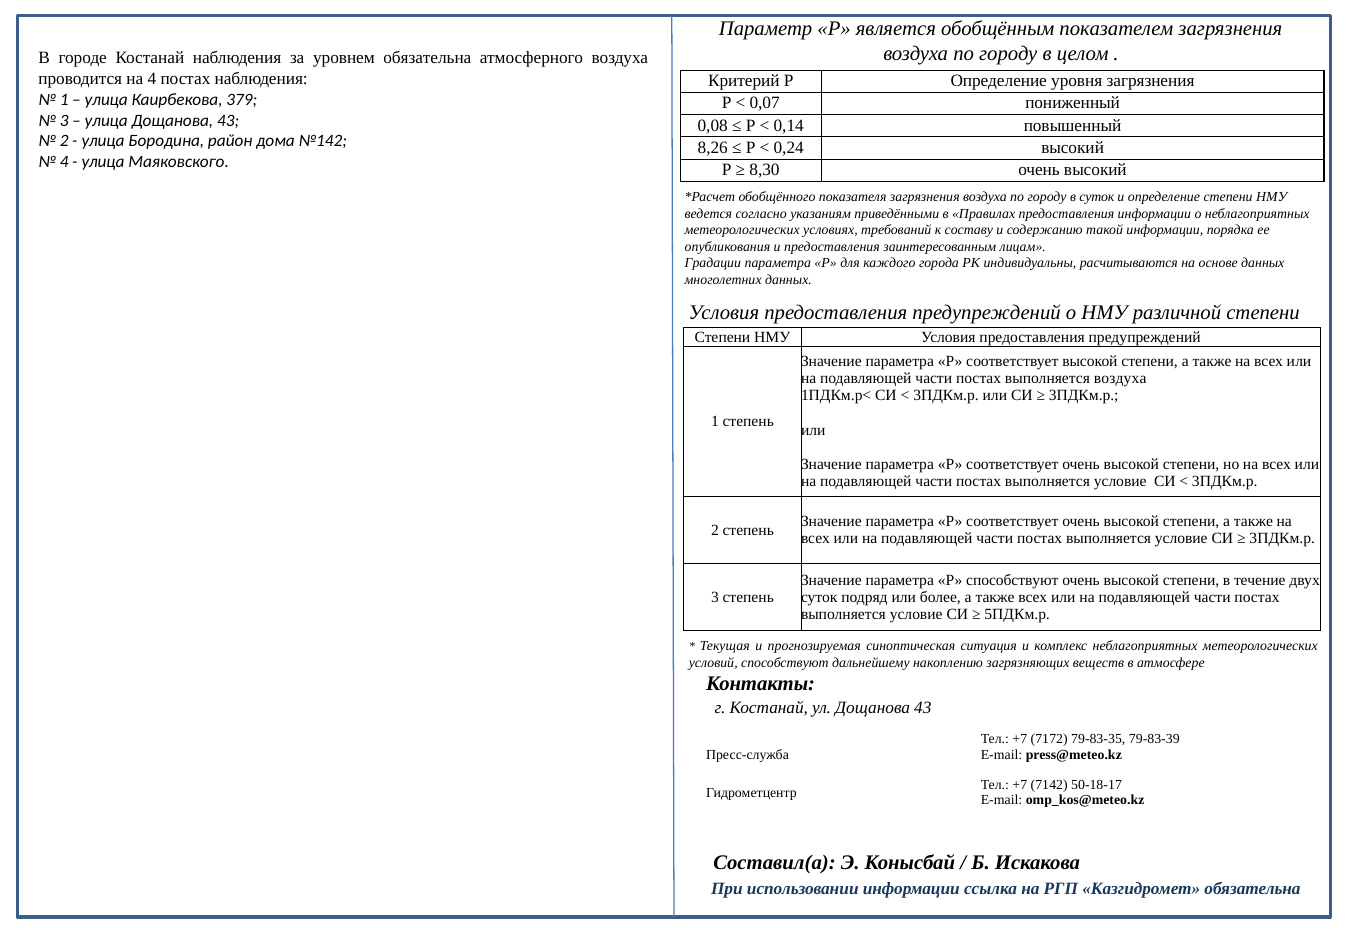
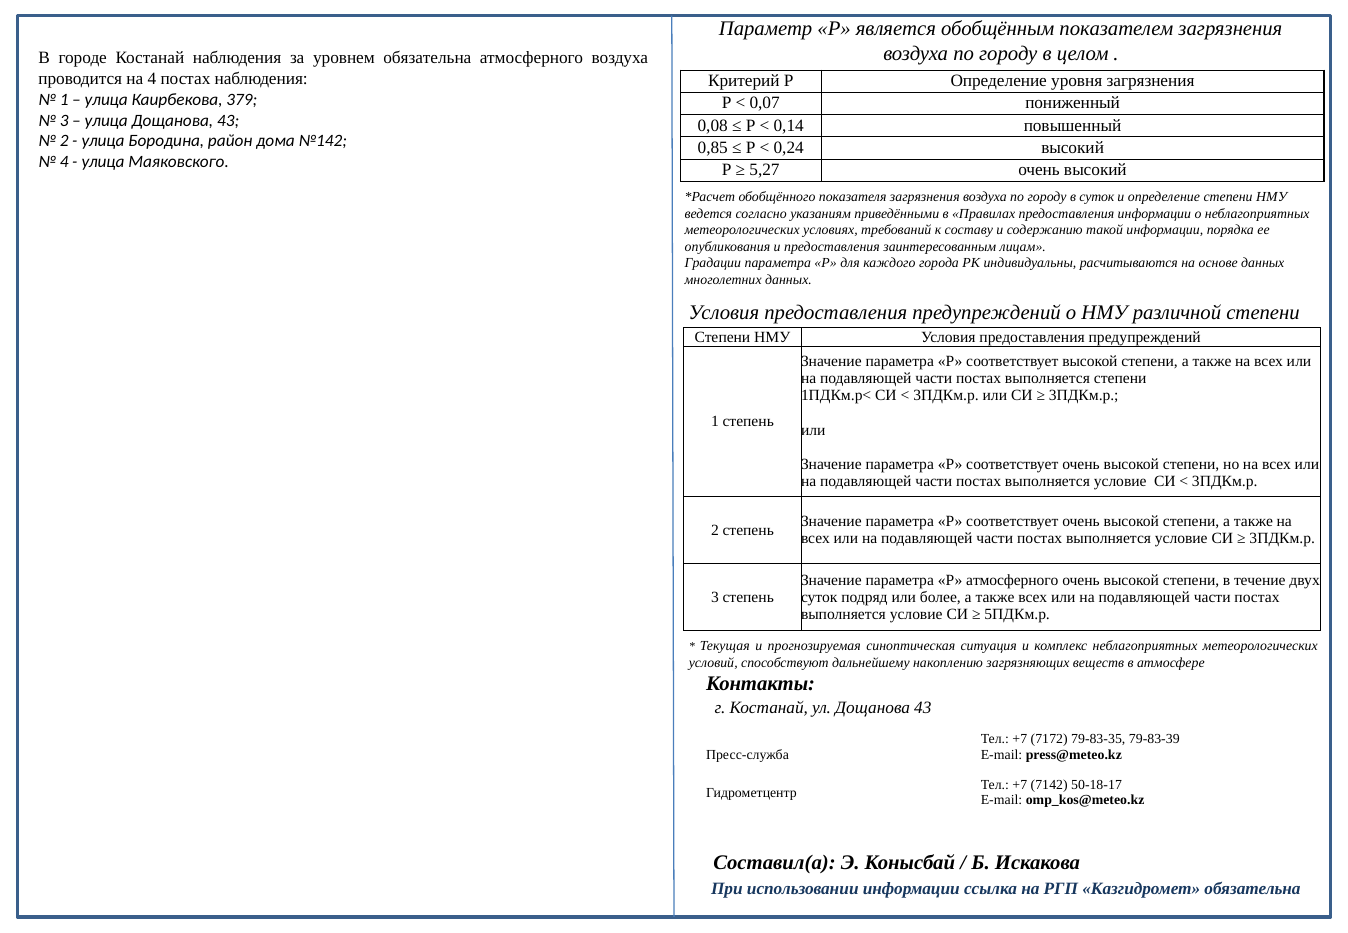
8,26: 8,26 -> 0,85
8,30: 8,30 -> 5,27
выполняется воздуха: воздуха -> степени
Р способствуют: способствуют -> атмосферного
